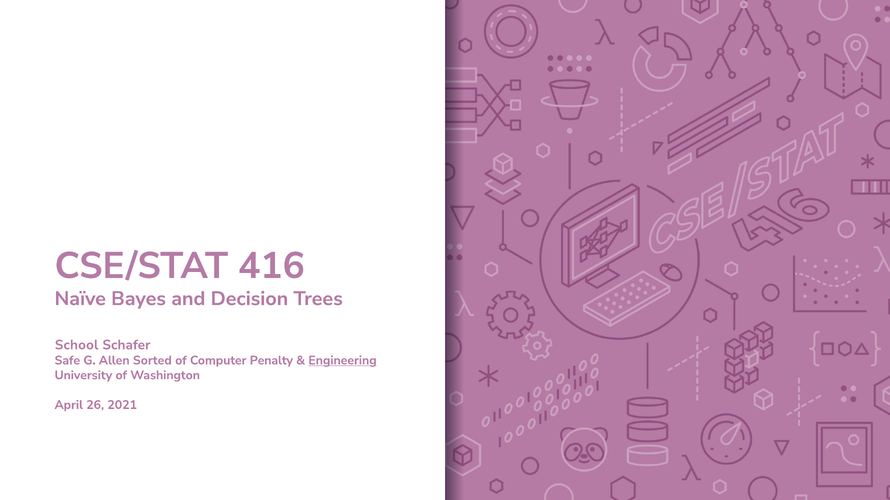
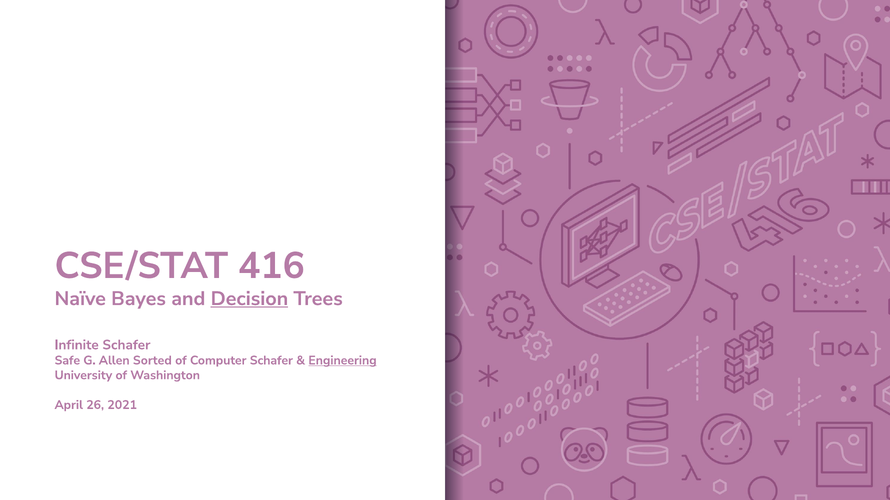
Decision underline: none -> present
School: School -> Infinite
Computer Penalty: Penalty -> Schafer
